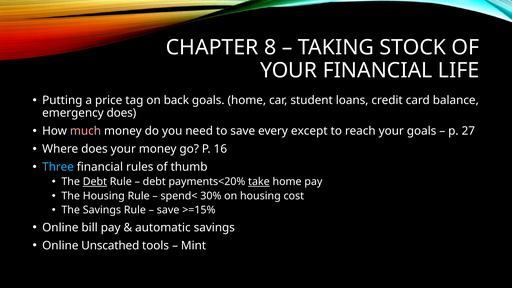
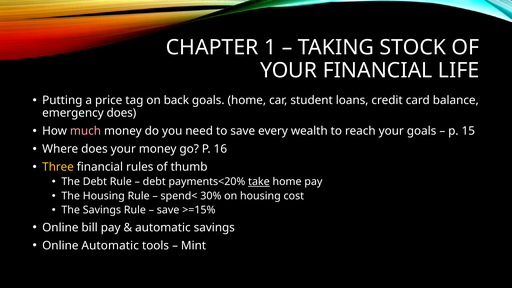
8: 8 -> 1
except: except -> wealth
27: 27 -> 15
Three colour: light blue -> yellow
Debt at (95, 182) underline: present -> none
Online Unscathed: Unscathed -> Automatic
